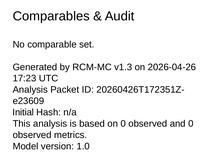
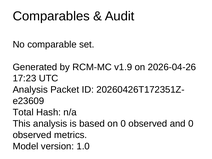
v1.3: v1.3 -> v1.9
Initial: Initial -> Total
